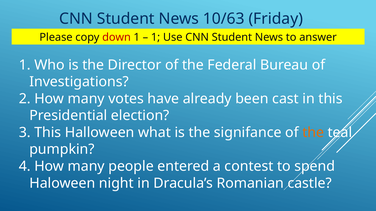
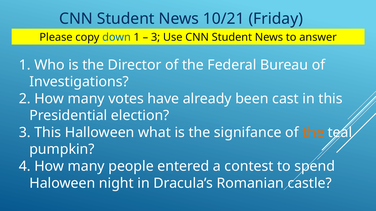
10/63: 10/63 -> 10/21
down colour: red -> blue
1 at (156, 37): 1 -> 3
